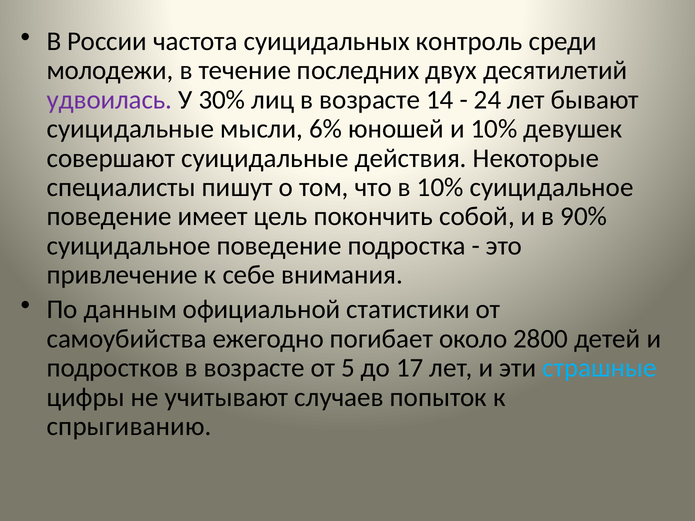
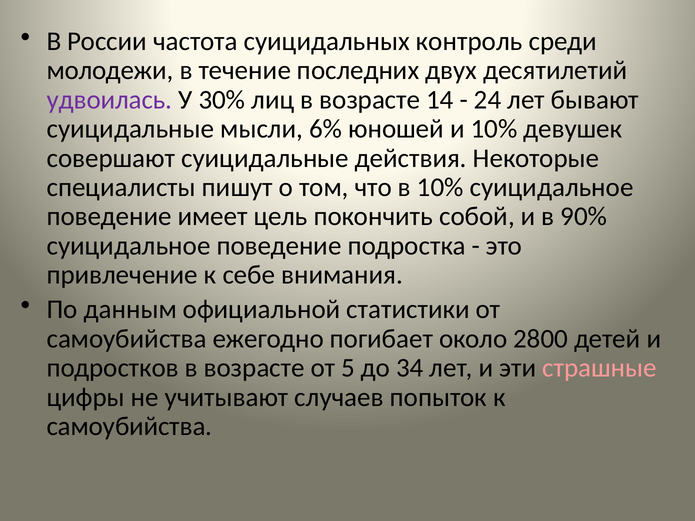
17: 17 -> 34
страшные colour: light blue -> pink
спрыгиванию at (129, 426): спрыгиванию -> самоубийства
